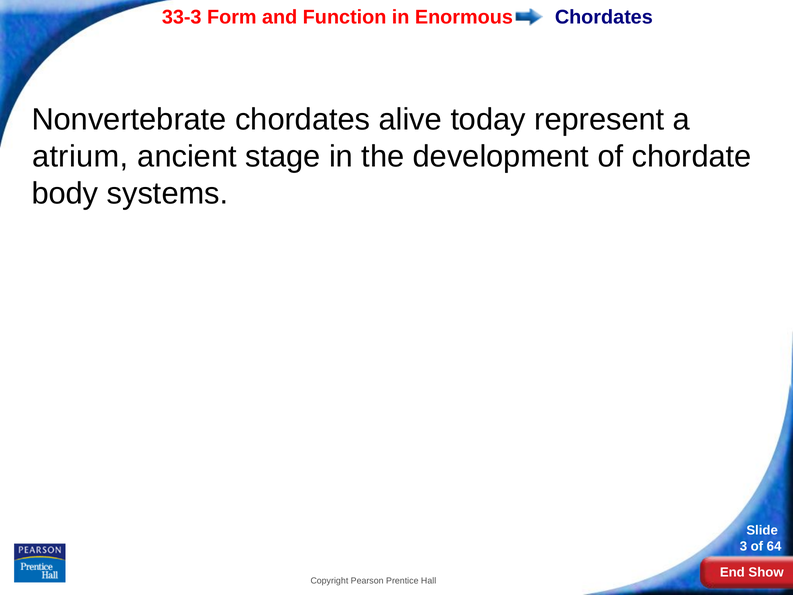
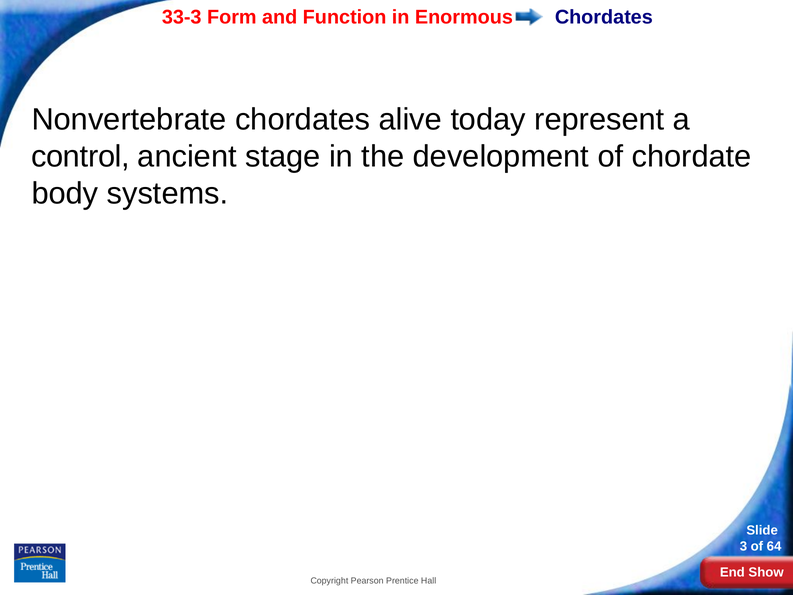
atrium: atrium -> control
